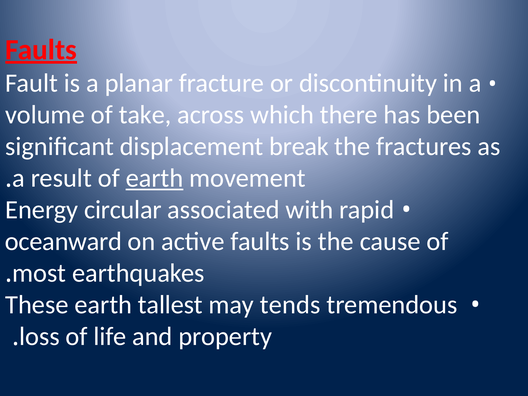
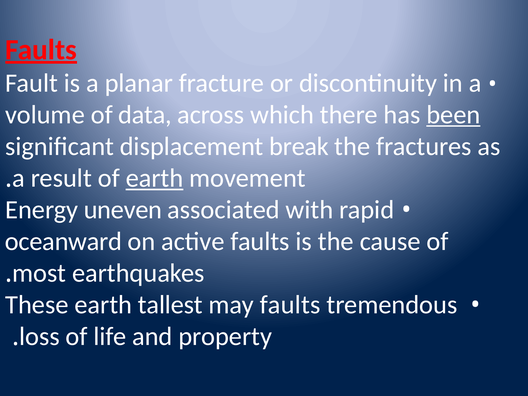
take: take -> data
been underline: none -> present
circular: circular -> uneven
may tends: tends -> faults
